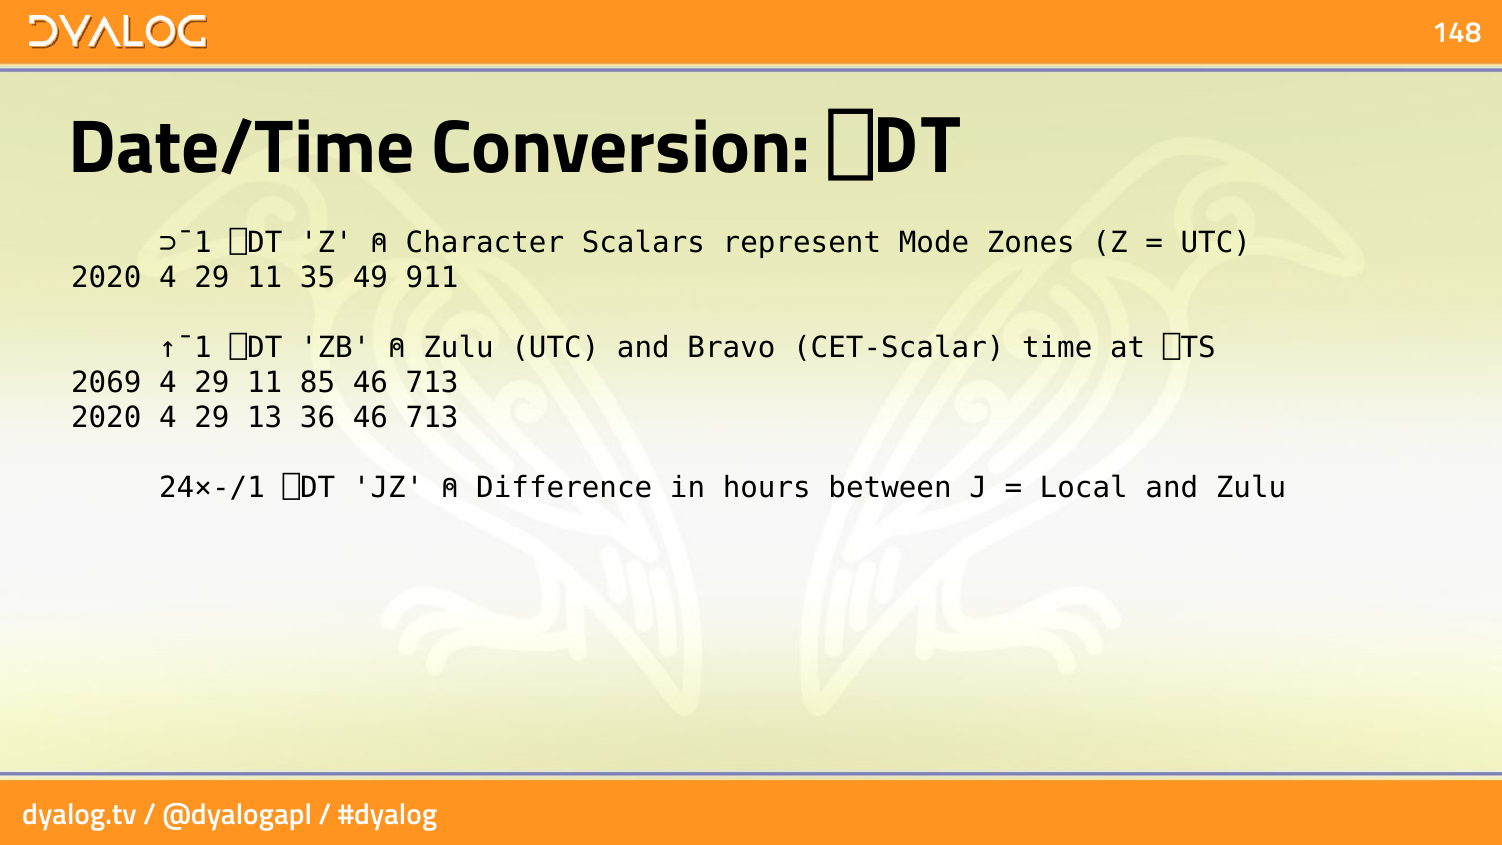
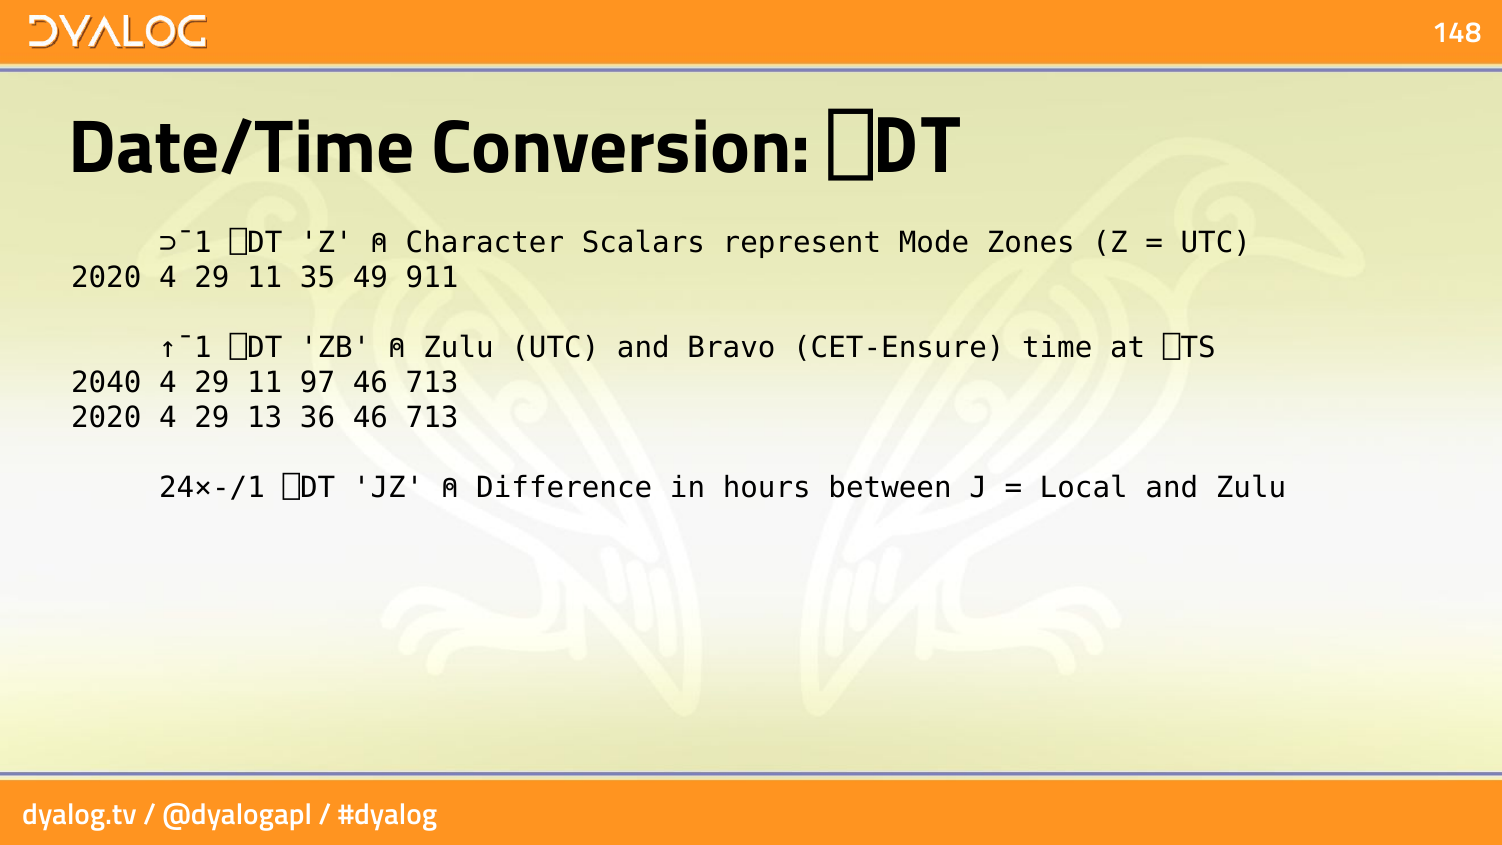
CET-Scalar: CET-Scalar -> CET-Ensure
2069: 2069 -> 2040
85: 85 -> 97
